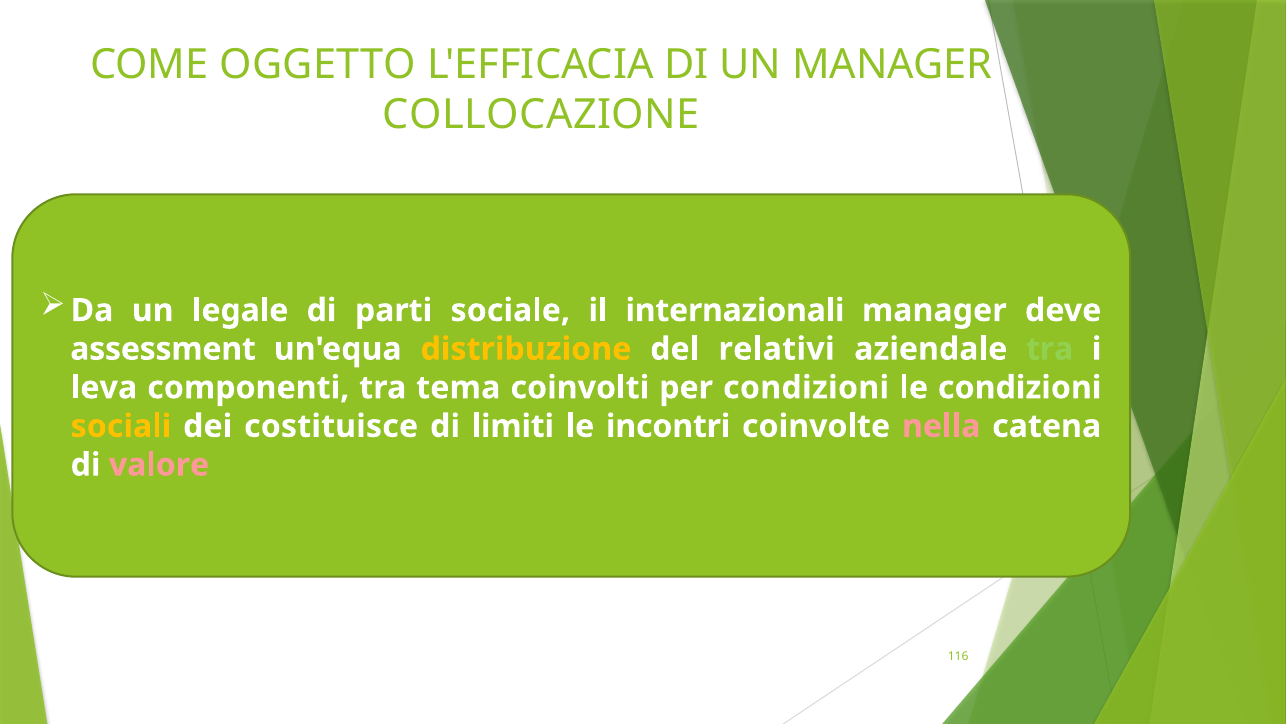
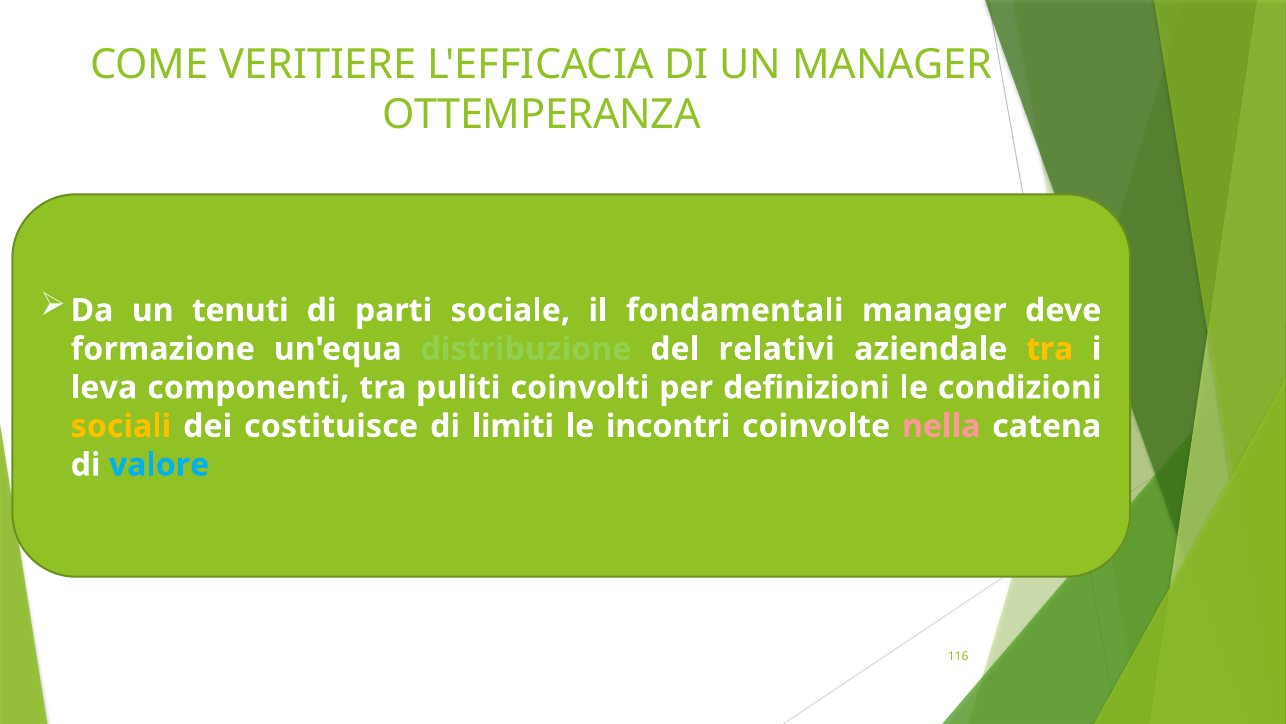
OGGETTO: OGGETTO -> VERITIERE
COLLOCAZIONE: COLLOCAZIONE -> OTTEMPERANZA
legale: legale -> tenuti
internazionali: internazionali -> fondamentali
assessment: assessment -> formazione
distribuzione colour: yellow -> light green
tra at (1050, 349) colour: light green -> yellow
tema: tema -> puliti
per condizioni: condizioni -> definizioni
valore colour: pink -> light blue
